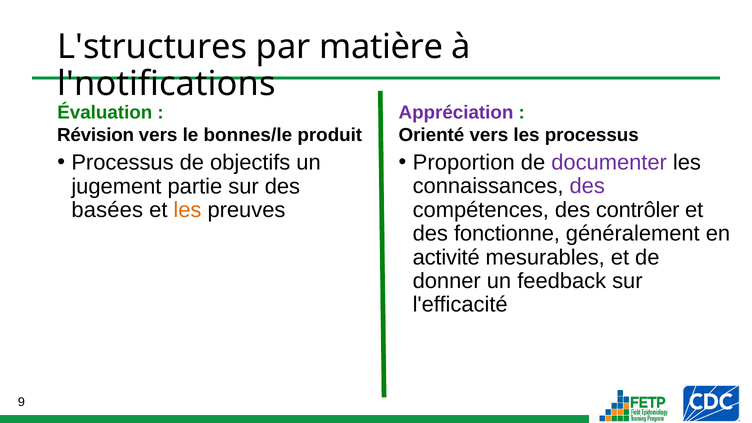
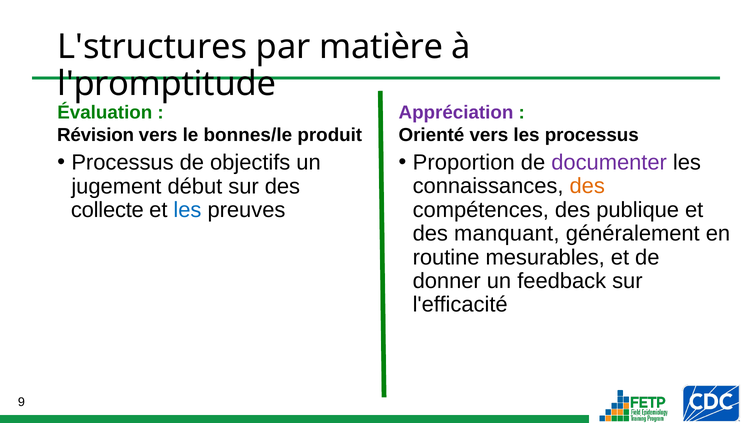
l'notifications: l'notifications -> l'promptitude
partie: partie -> début
des at (587, 186) colour: purple -> orange
basées: basées -> collecte
les at (187, 210) colour: orange -> blue
contrôler: contrôler -> publique
fonctionne: fonctionne -> manquant
activité: activité -> routine
